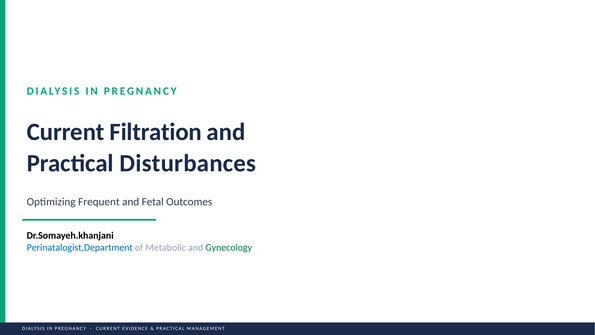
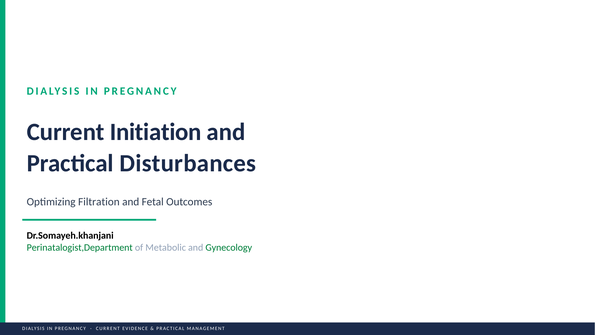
Filtration: Filtration -> Initiation
Frequent: Frequent -> Filtration
Perinatalogist,Department colour: blue -> green
